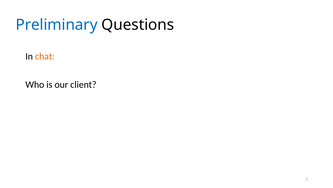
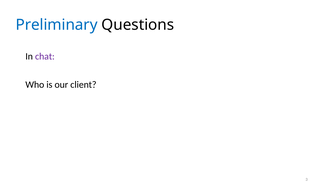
chat colour: orange -> purple
